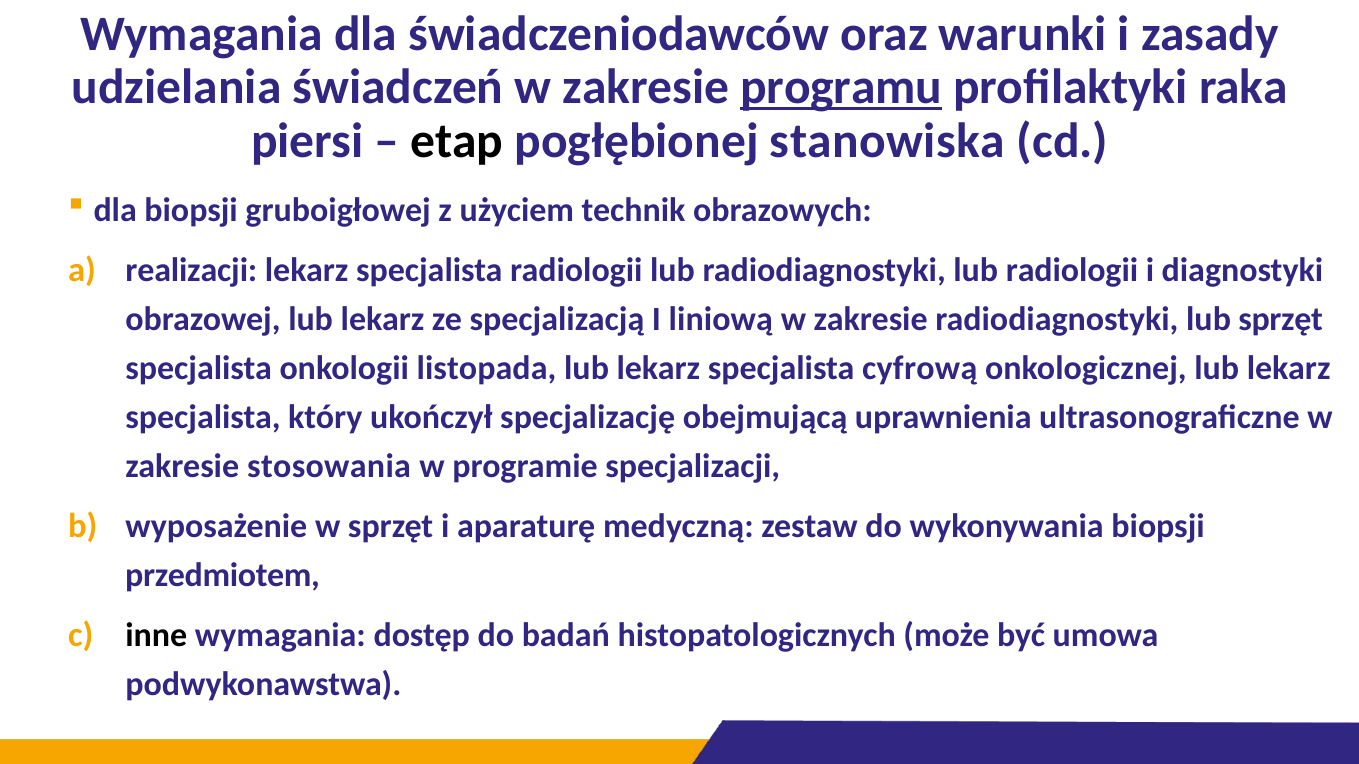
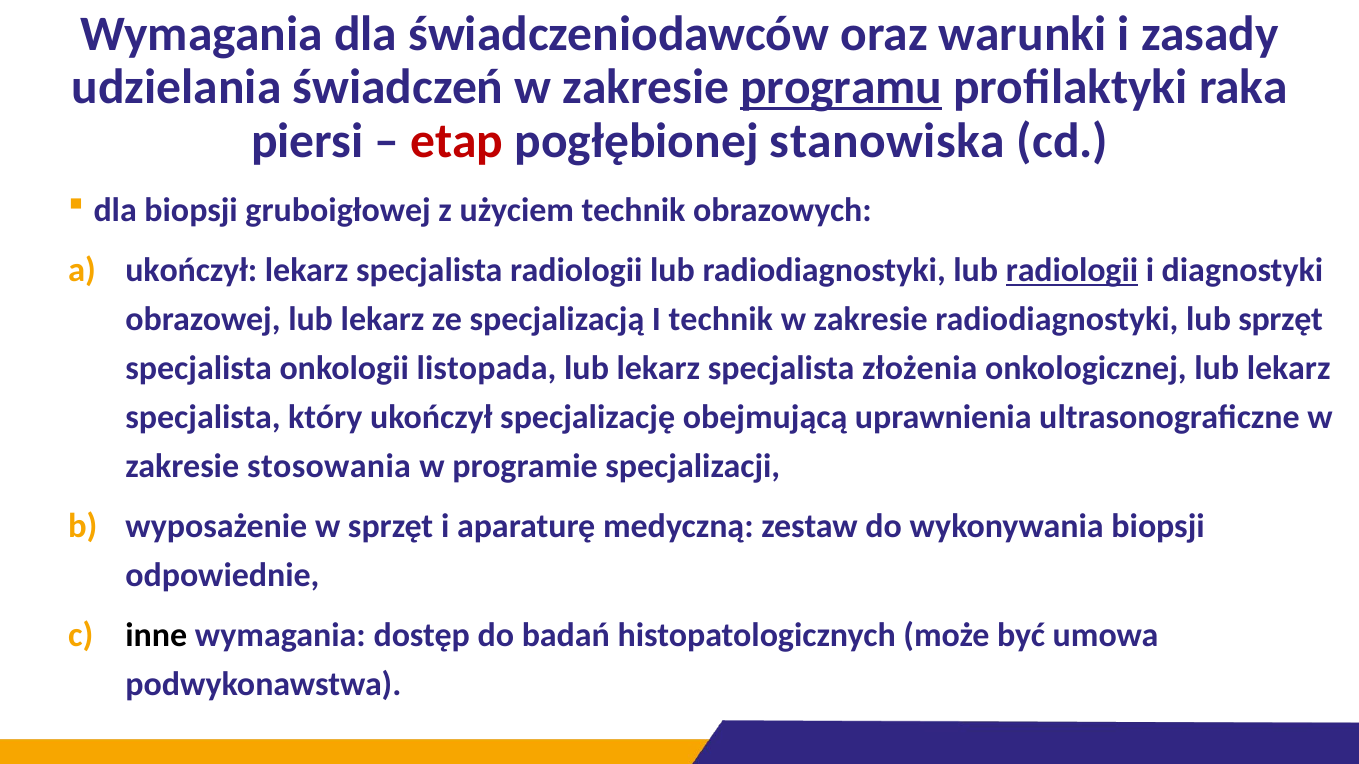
etap colour: black -> red
realizacji at (191, 271): realizacji -> ukończył
radiologii at (1072, 271) underline: none -> present
I liniową: liniową -> technik
cyfrową: cyfrową -> złożenia
przedmiotem: przedmiotem -> odpowiednie
